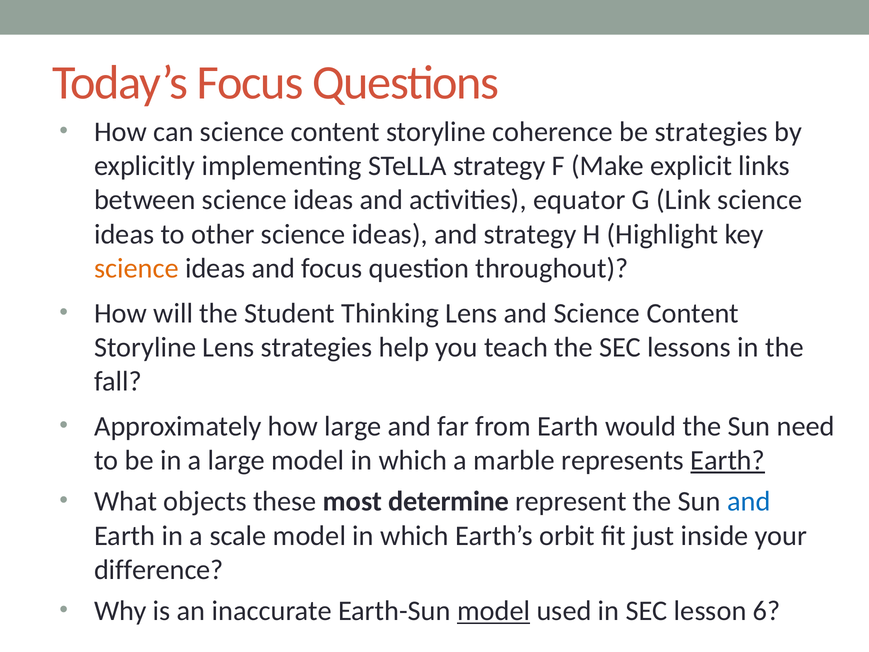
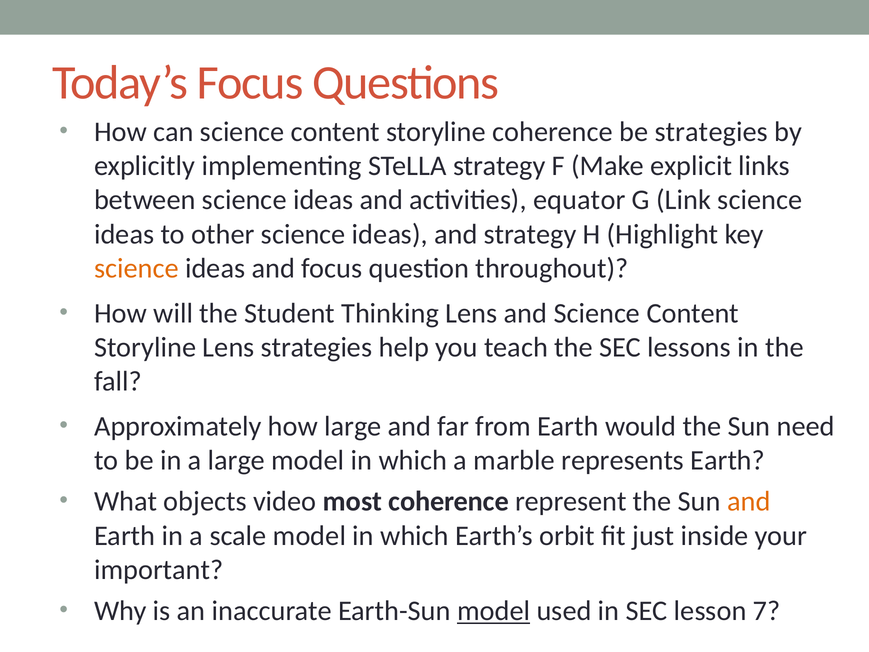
Earth at (728, 460) underline: present -> none
these: these -> video
most determine: determine -> coherence
and at (749, 501) colour: blue -> orange
difference: difference -> important
6: 6 -> 7
